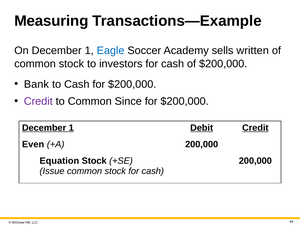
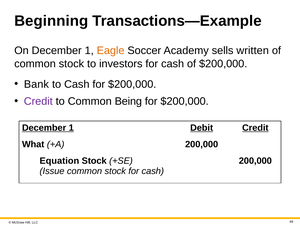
Measuring: Measuring -> Beginning
Eagle colour: blue -> orange
Since: Since -> Being
Even: Even -> What
